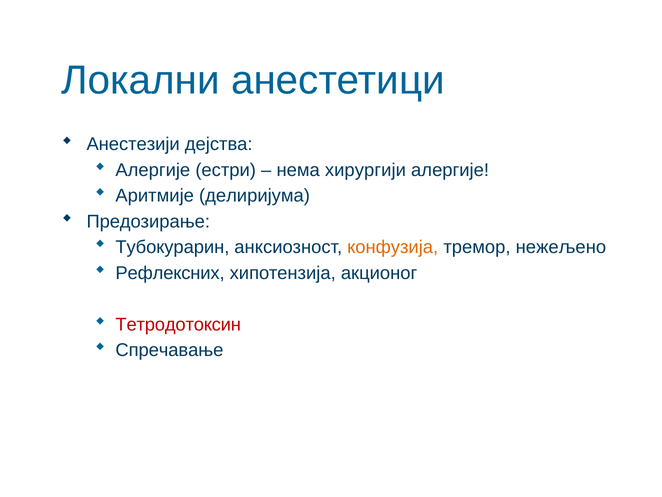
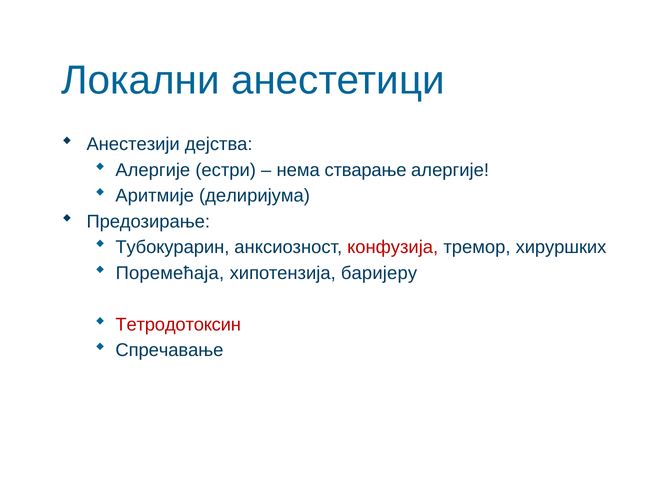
хирургији: хирургији -> стварање
конфузија colour: orange -> red
нежељено: нежељено -> хируршких
Рефлексних: Рефлексних -> Поремећаја
акционог: акционог -> баријеру
